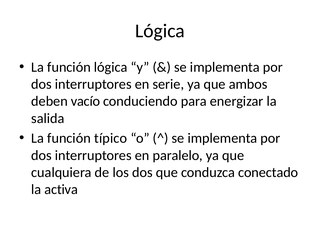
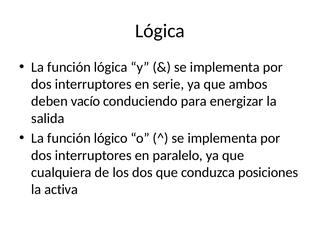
típico: típico -> lógico
conectado: conectado -> posiciones
